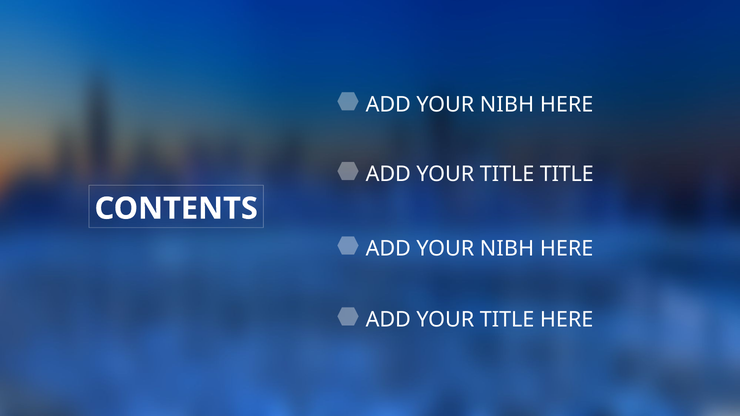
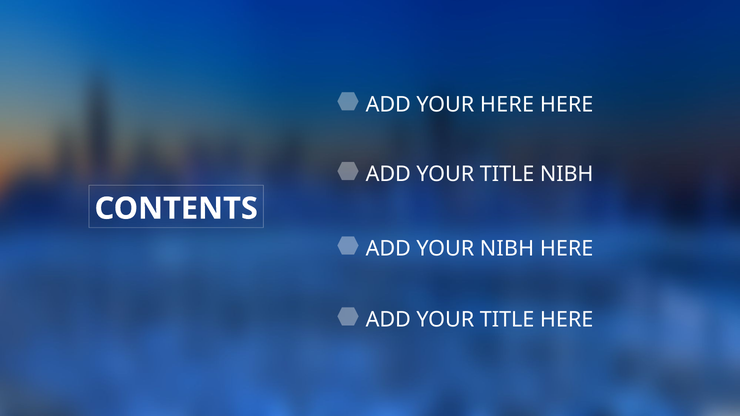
NIBH at (507, 104): NIBH -> HERE
TITLE TITLE: TITLE -> NIBH
